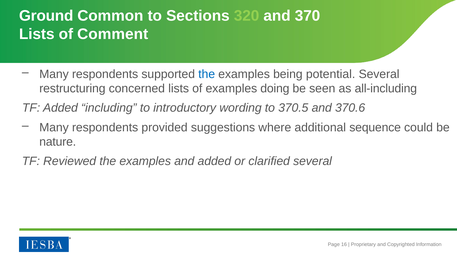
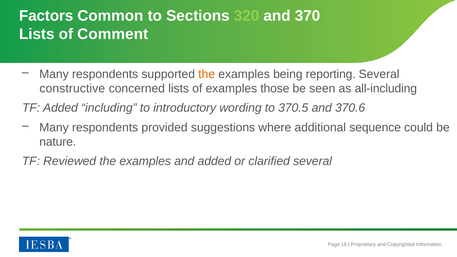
Ground: Ground -> Factors
the at (207, 74) colour: blue -> orange
potential: potential -> reporting
restructuring: restructuring -> constructive
doing: doing -> those
